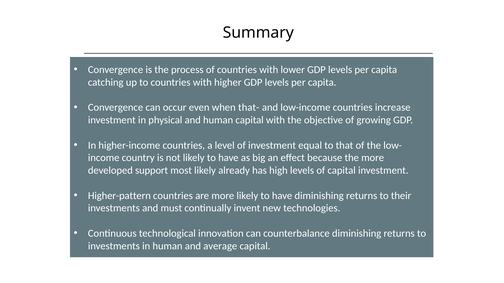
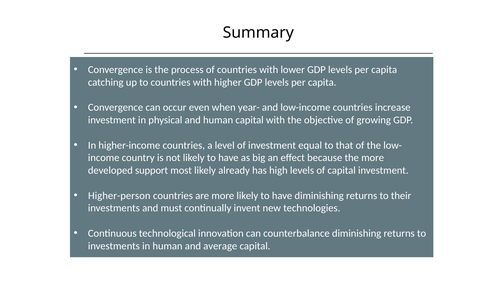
that-: that- -> year-
Higher-pattern: Higher-pattern -> Higher-person
